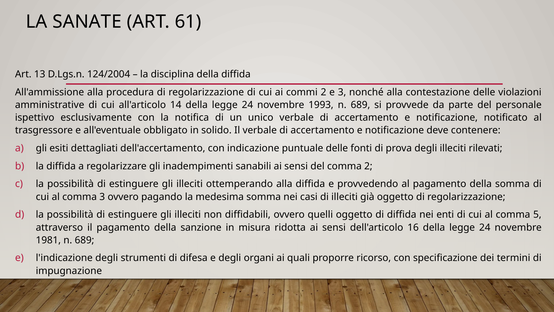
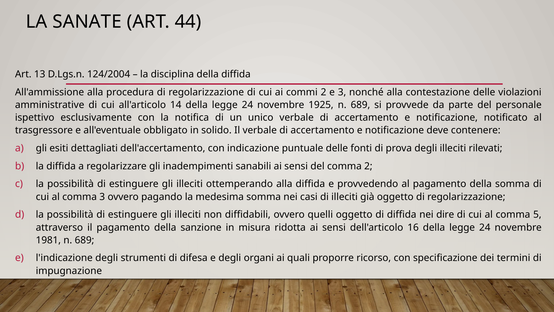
61: 61 -> 44
1993: 1993 -> 1925
enti: enti -> dire
